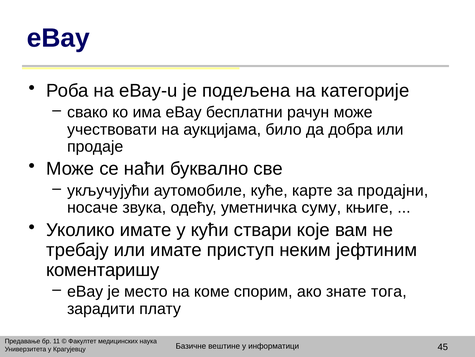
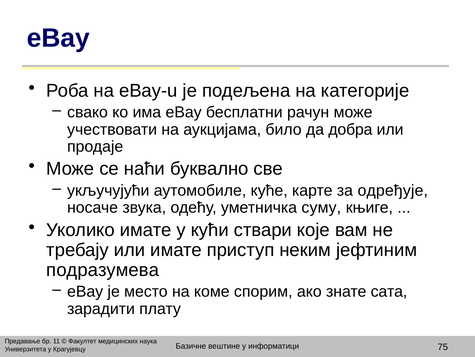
продајни: продајни -> одређује
коментаришу: коментаришу -> подразумева
тога: тога -> сата
45: 45 -> 75
